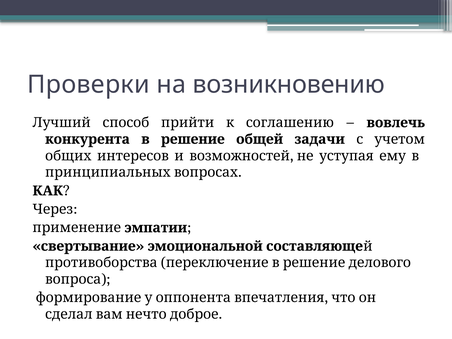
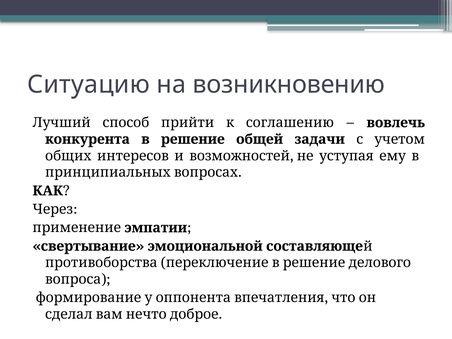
Проверки: Проверки -> Ситуацию
